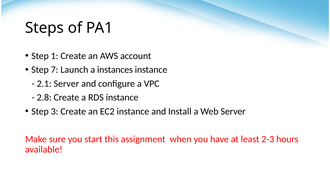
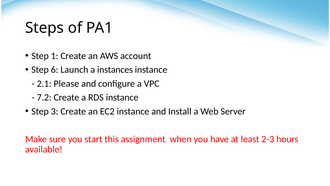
7: 7 -> 6
2.1 Server: Server -> Please
2.8: 2.8 -> 7.2
